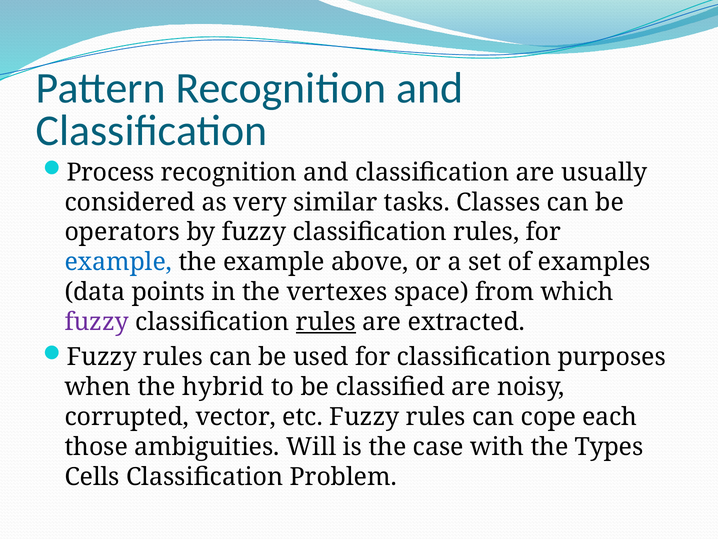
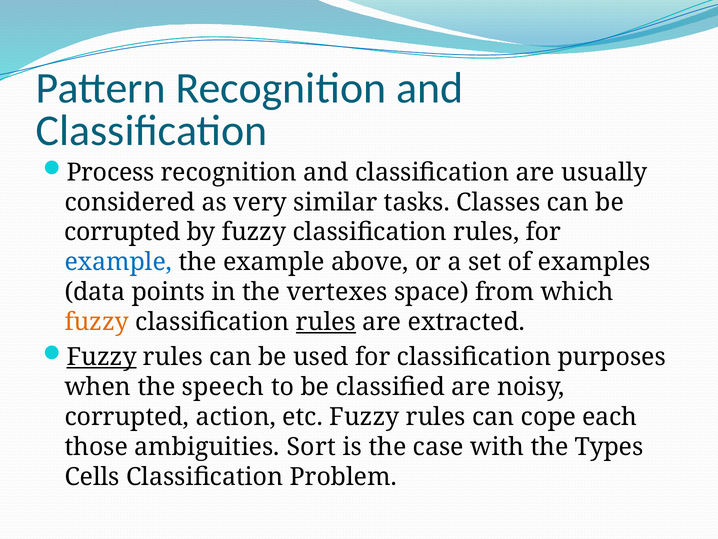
operators at (122, 232): operators -> corrupted
fuzzy at (97, 322) colour: purple -> orange
Fuzzy at (102, 357) underline: none -> present
hybrid: hybrid -> speech
vector: vector -> action
Will: Will -> Sort
